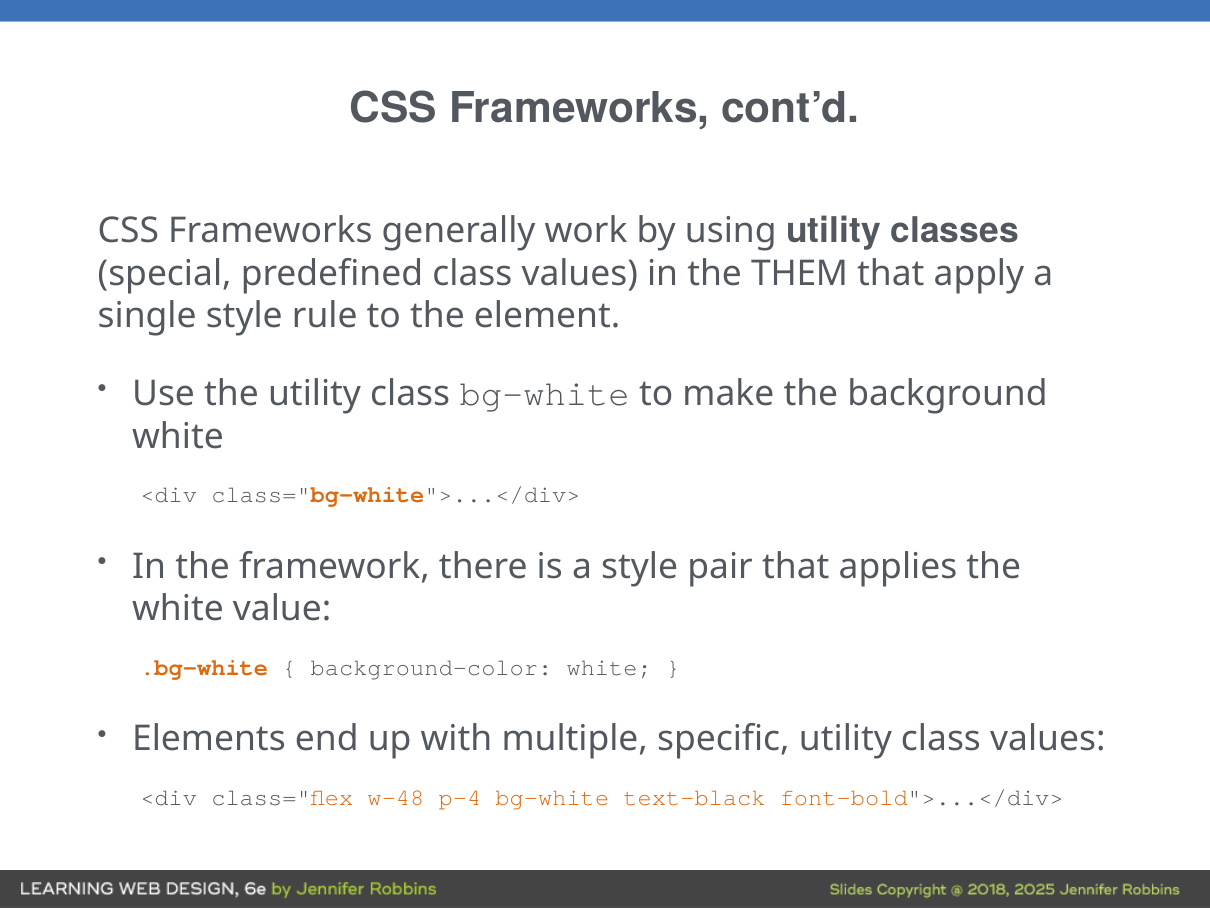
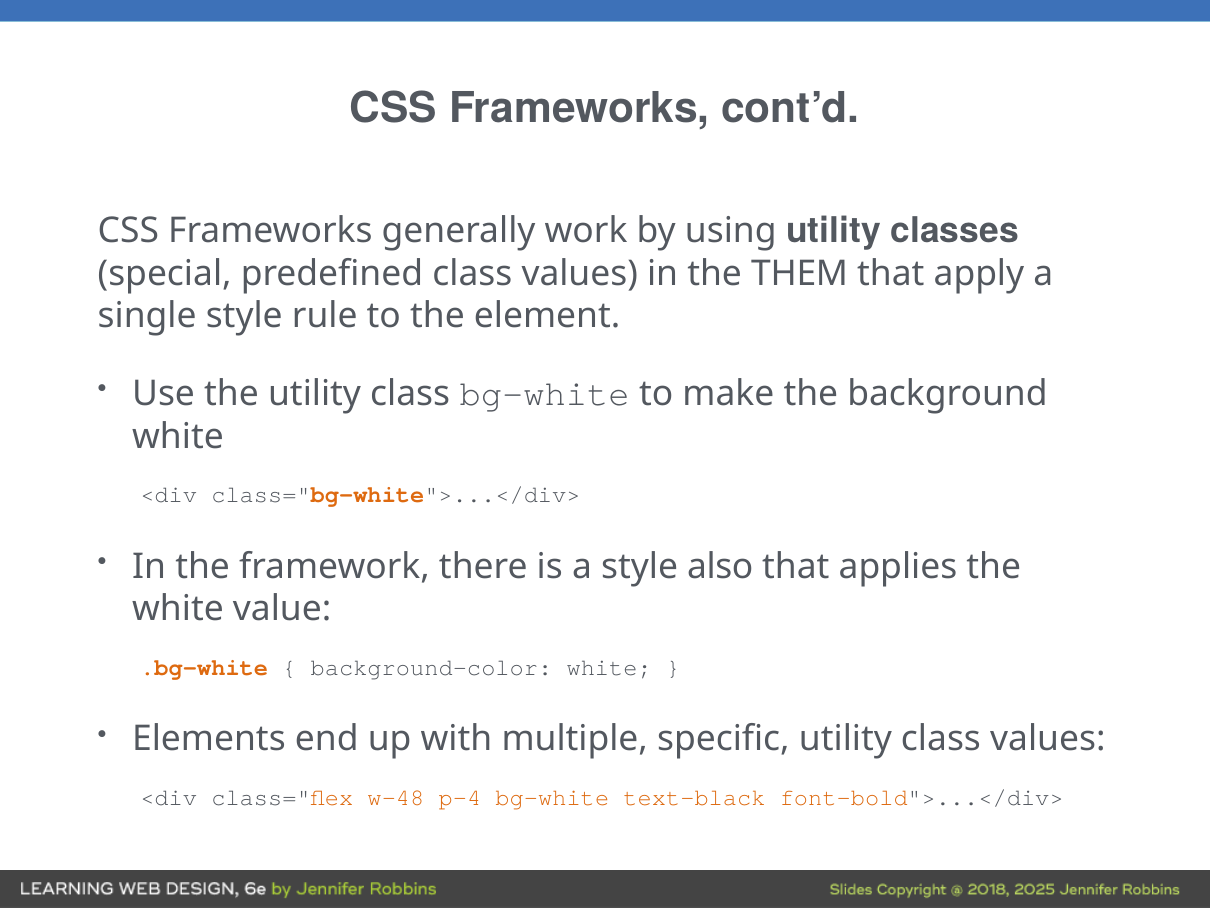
pair: pair -> also
